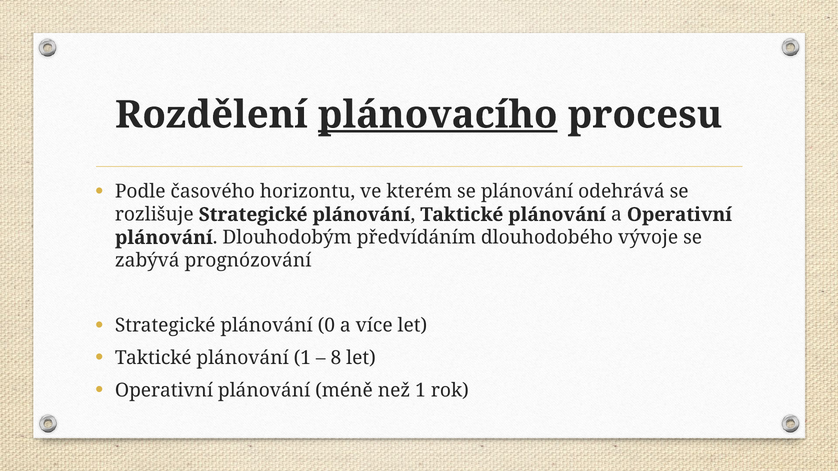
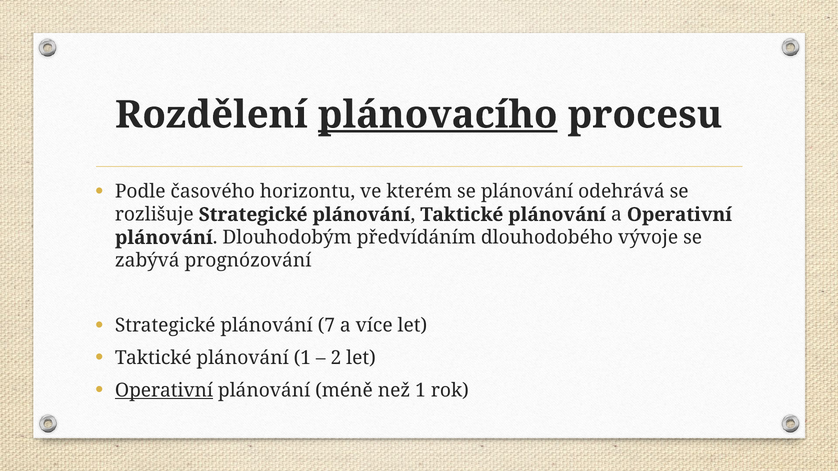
0: 0 -> 7
8: 8 -> 2
Operativní at (164, 391) underline: none -> present
